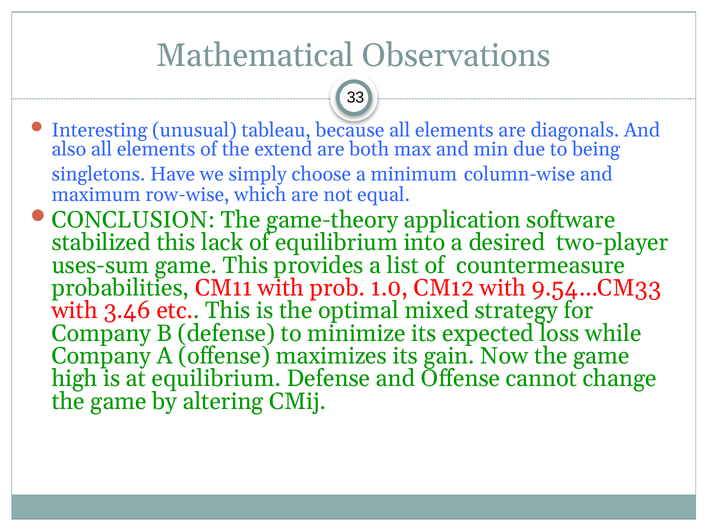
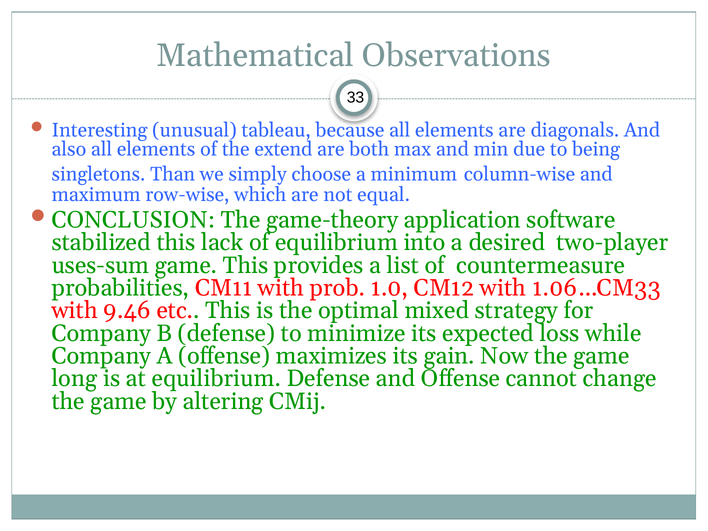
Have: Have -> Than
9.54…CM33: 9.54…CM33 -> 1.06…CM33
3.46: 3.46 -> 9.46
high: high -> long
